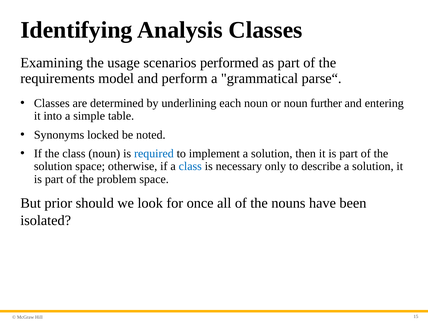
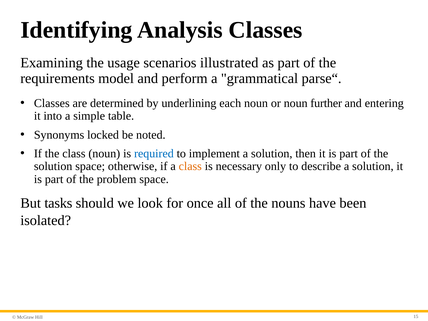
performed: performed -> illustrated
class at (190, 166) colour: blue -> orange
prior: prior -> tasks
